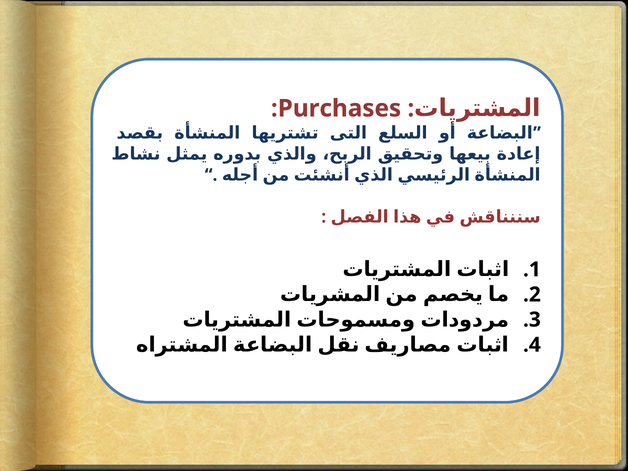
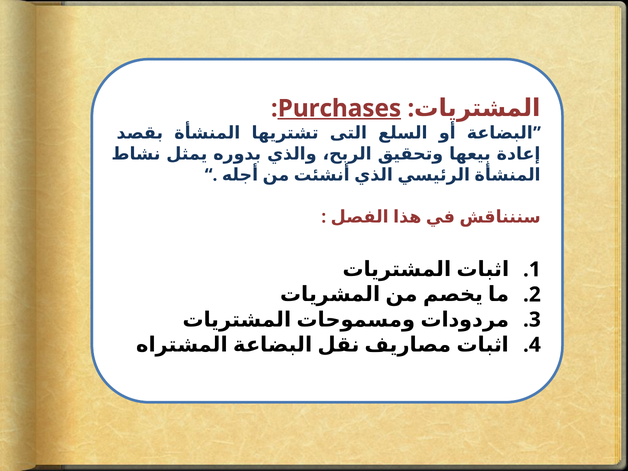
Purchases underline: none -> present
